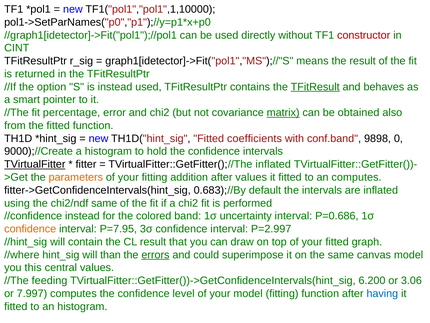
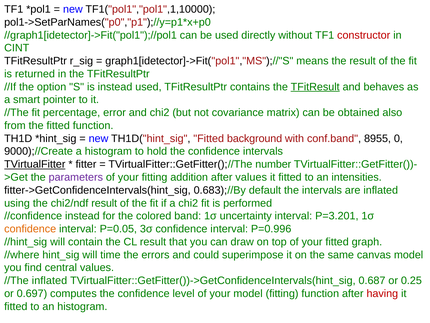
matrix underline: present -> none
coefficients: coefficients -> background
9898: 9898 -> 8955
TVirtualFitter::GetFitter();//The inflated: inflated -> number
parameters colour: orange -> purple
an computes: computes -> intensities
chi2/ndf same: same -> result
P=0.686: P=0.686 -> P=3.201
P=7.95: P=7.95 -> P=0.05
P=2.997: P=2.997 -> P=0.996
than: than -> time
errors underline: present -> none
this: this -> find
//The feeding: feeding -> inflated
6.200: 6.200 -> 0.687
3.06: 3.06 -> 0.25
7.997: 7.997 -> 0.697
having colour: blue -> red
